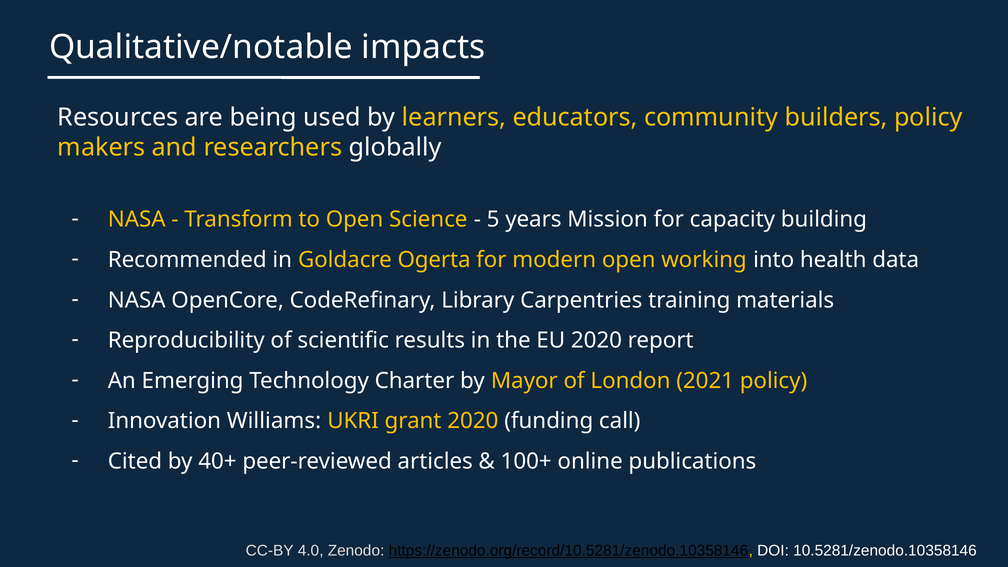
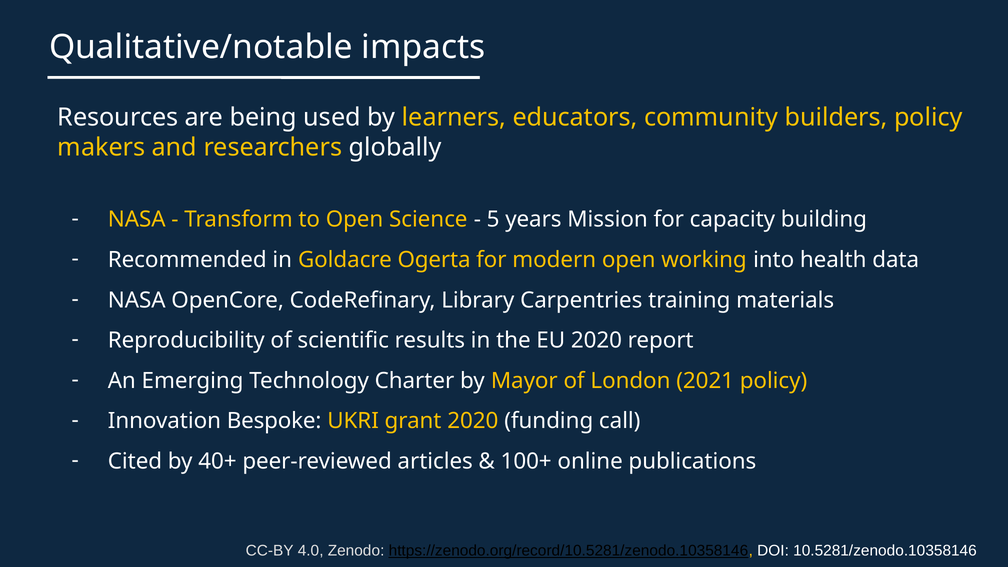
Williams: Williams -> Bespoke
